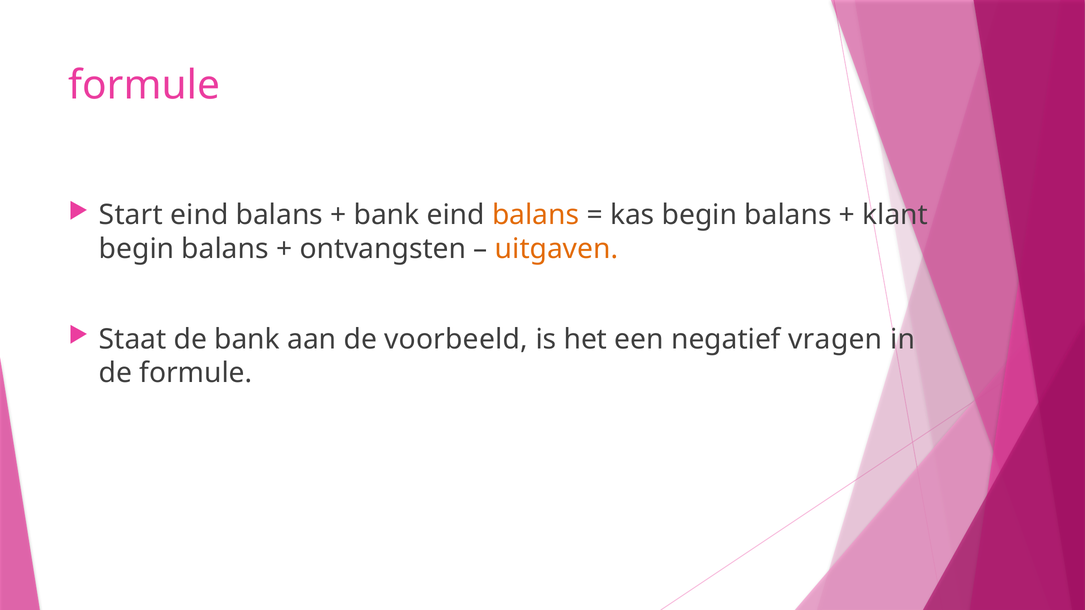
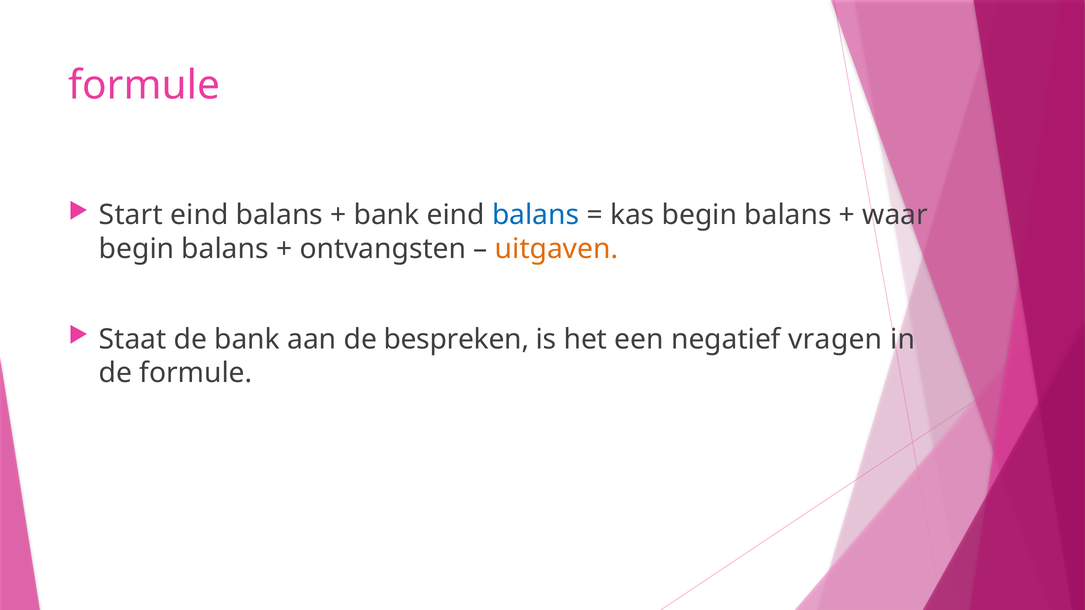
balans at (536, 215) colour: orange -> blue
klant: klant -> waar
voorbeeld: voorbeeld -> bespreken
